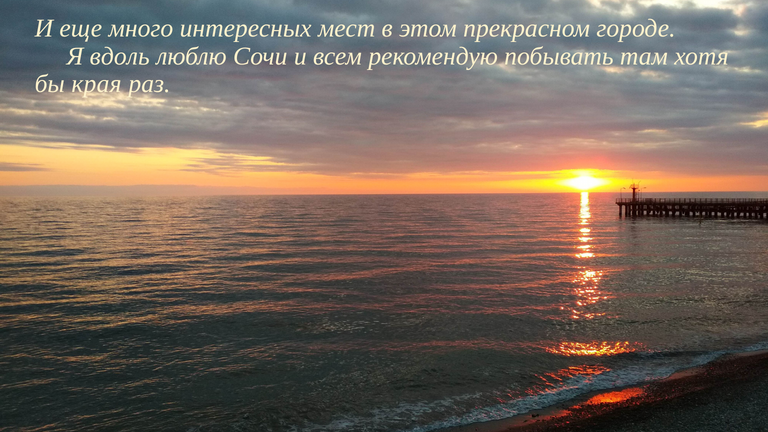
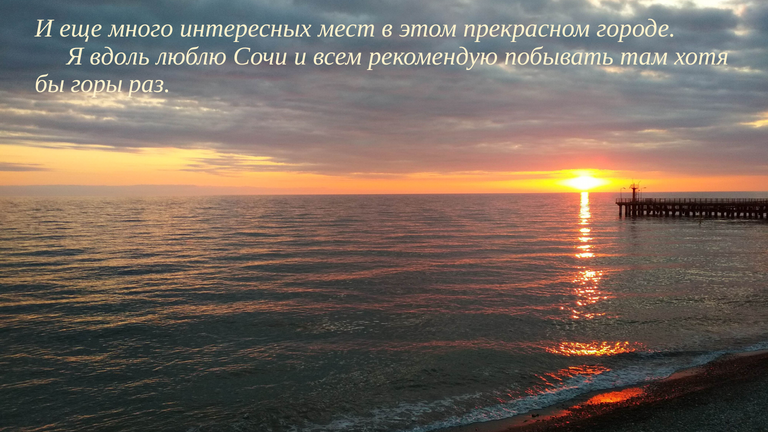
края: края -> горы
